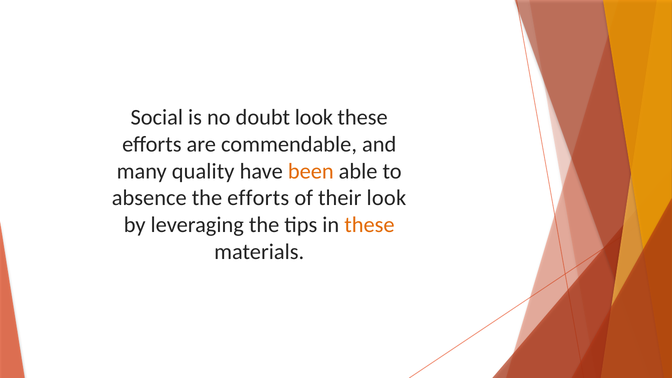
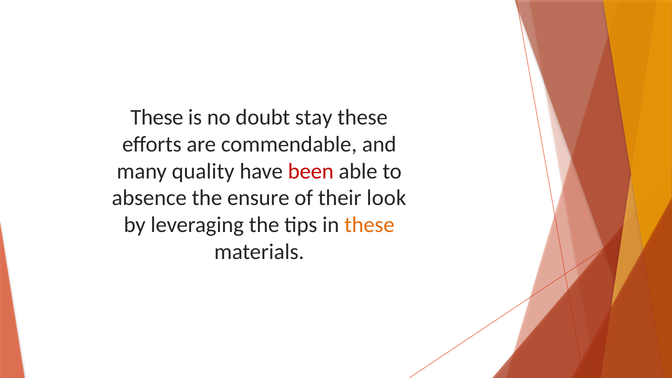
Social at (157, 117): Social -> These
doubt look: look -> stay
been colour: orange -> red
the efforts: efforts -> ensure
